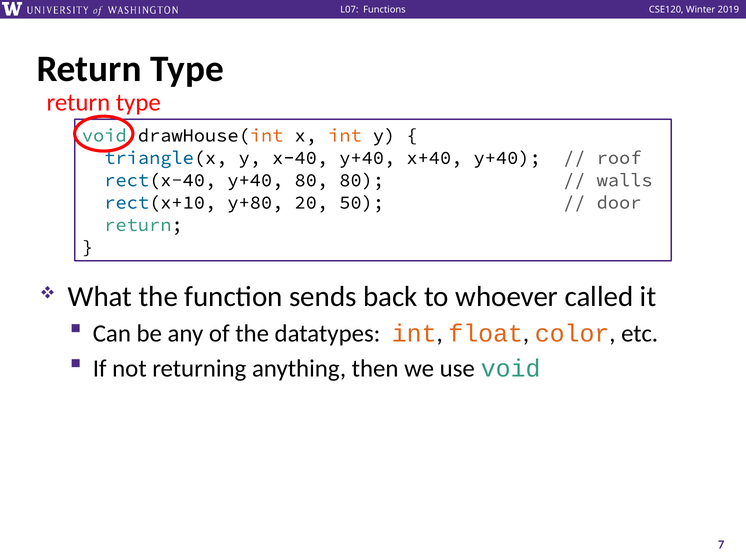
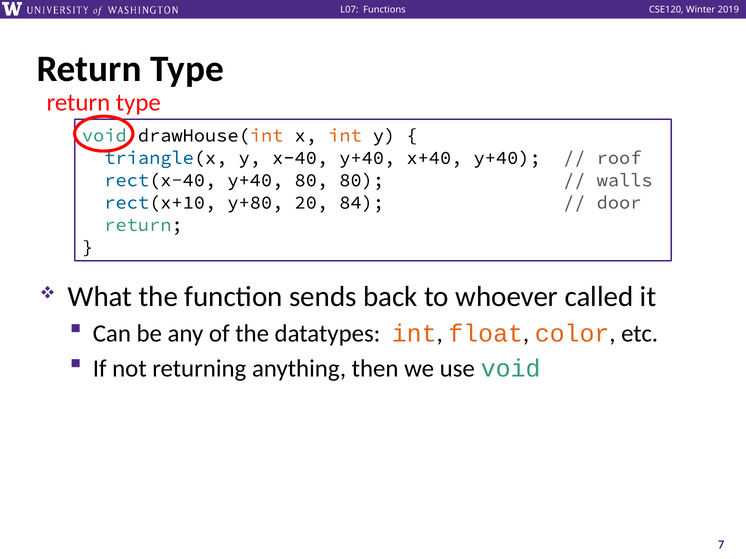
50: 50 -> 84
